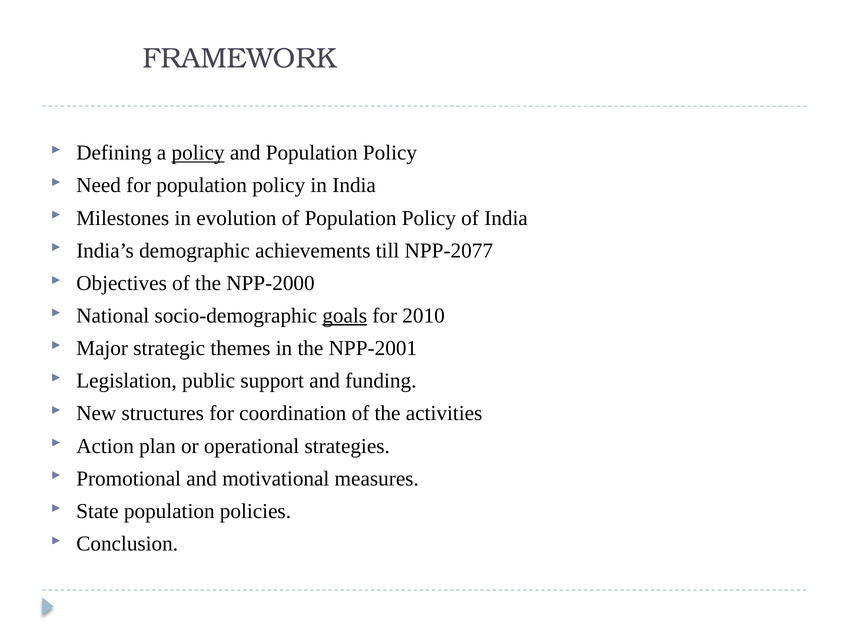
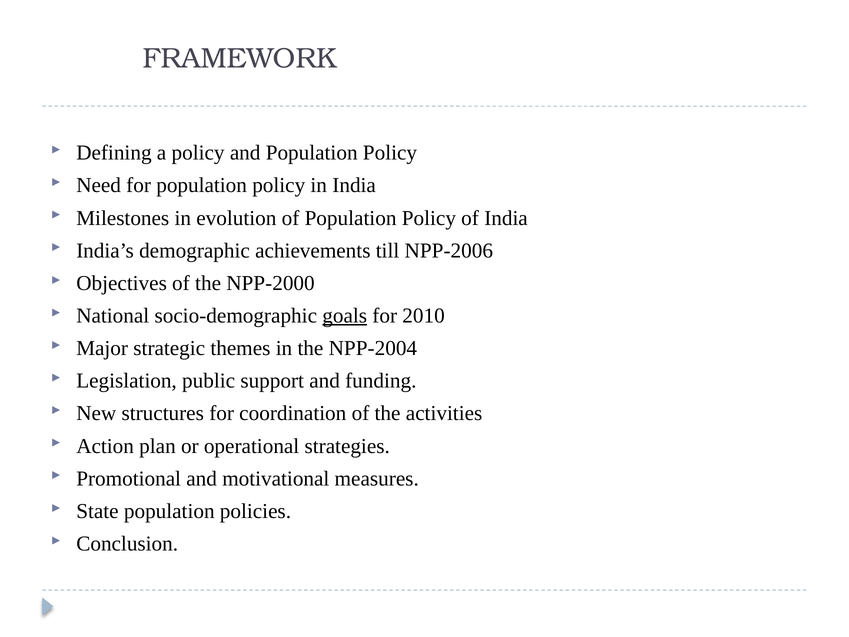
policy at (198, 153) underline: present -> none
NPP-2077: NPP-2077 -> NPP-2006
NPP-2001: NPP-2001 -> NPP-2004
